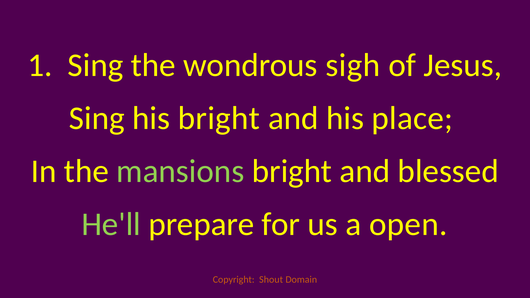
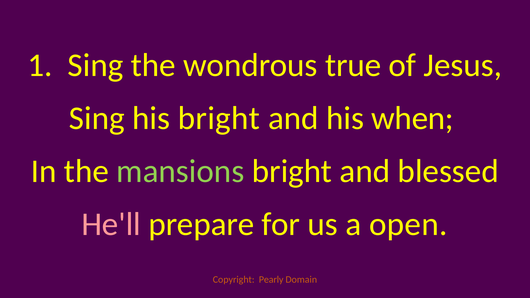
sigh: sigh -> true
place: place -> when
He'll colour: light green -> pink
Shout: Shout -> Pearly
